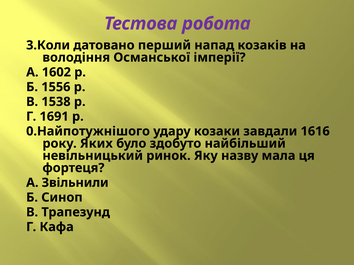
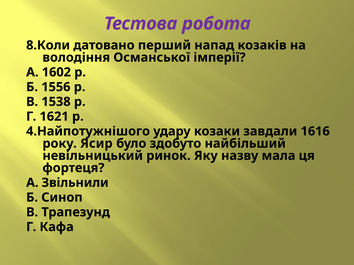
3.Коли: 3.Коли -> 8.Коли
1691: 1691 -> 1621
0.Найпотужнішого: 0.Найпотужнішого -> 4.Найпотужнішого
Яких: Яких -> Ясир
